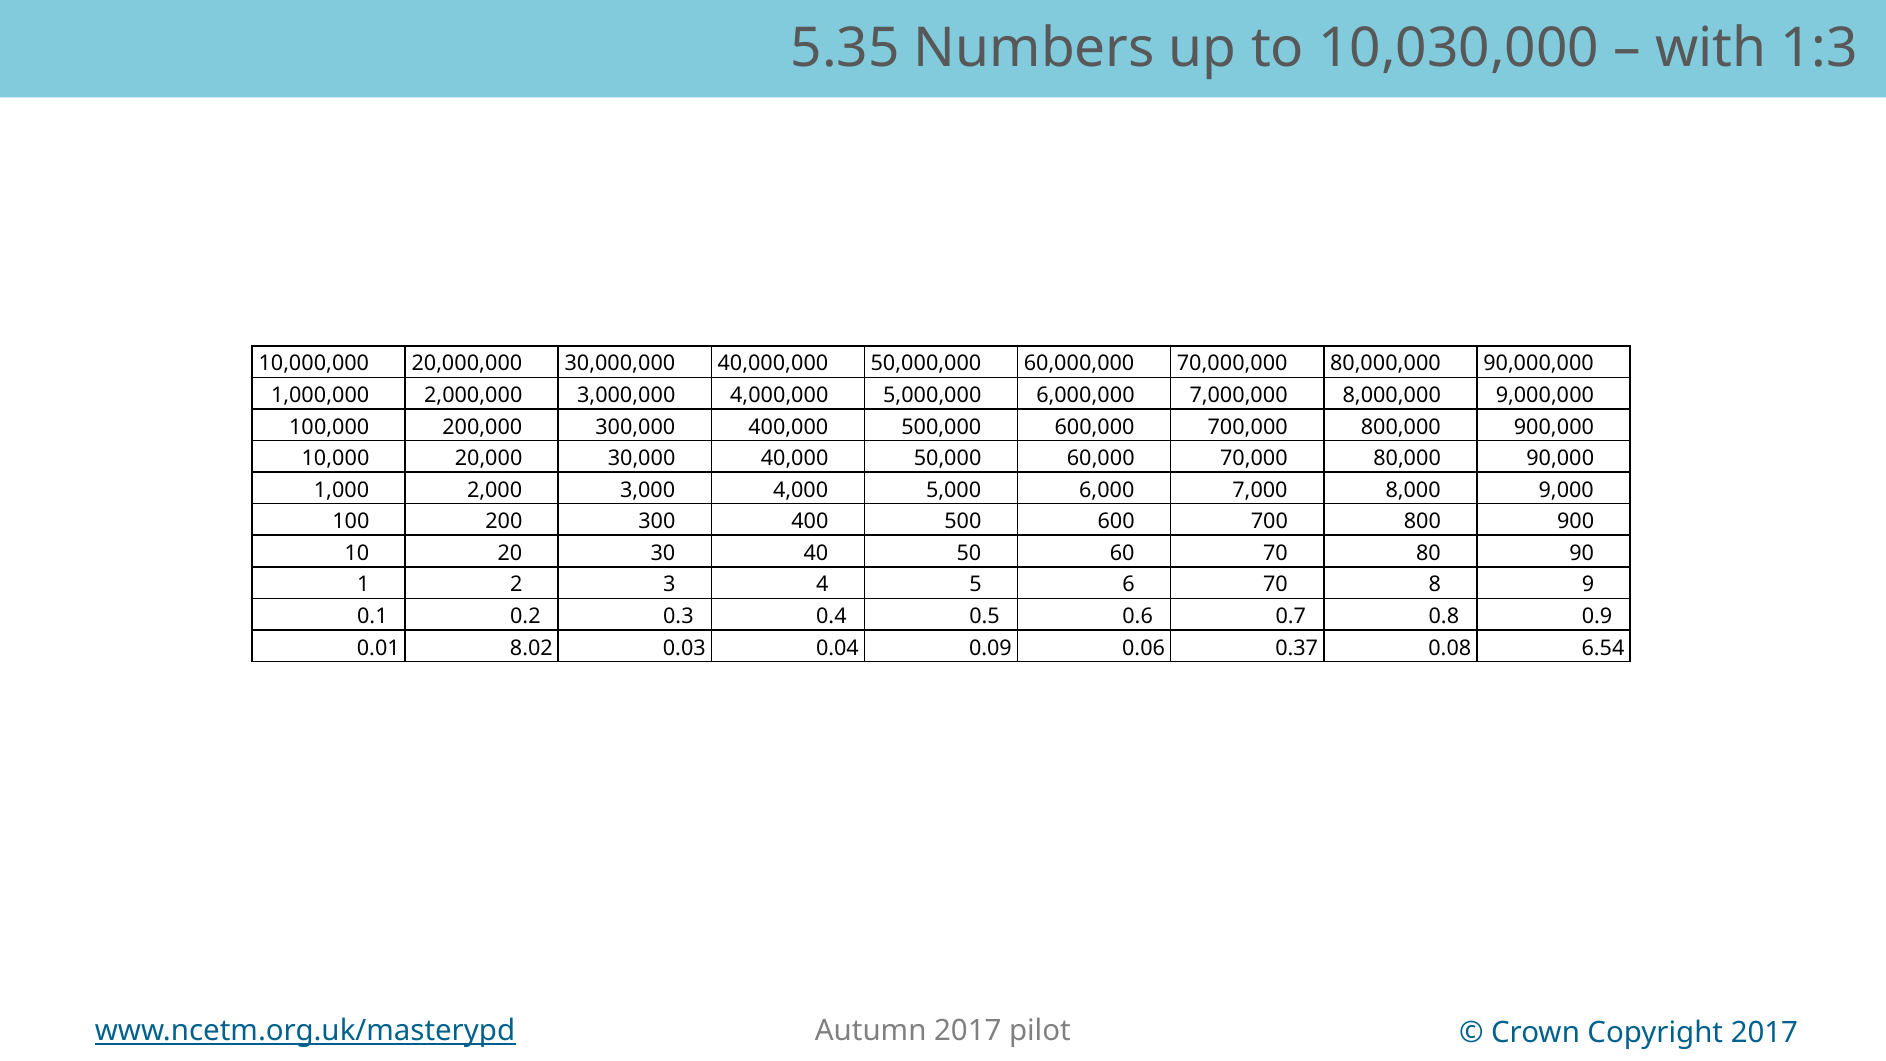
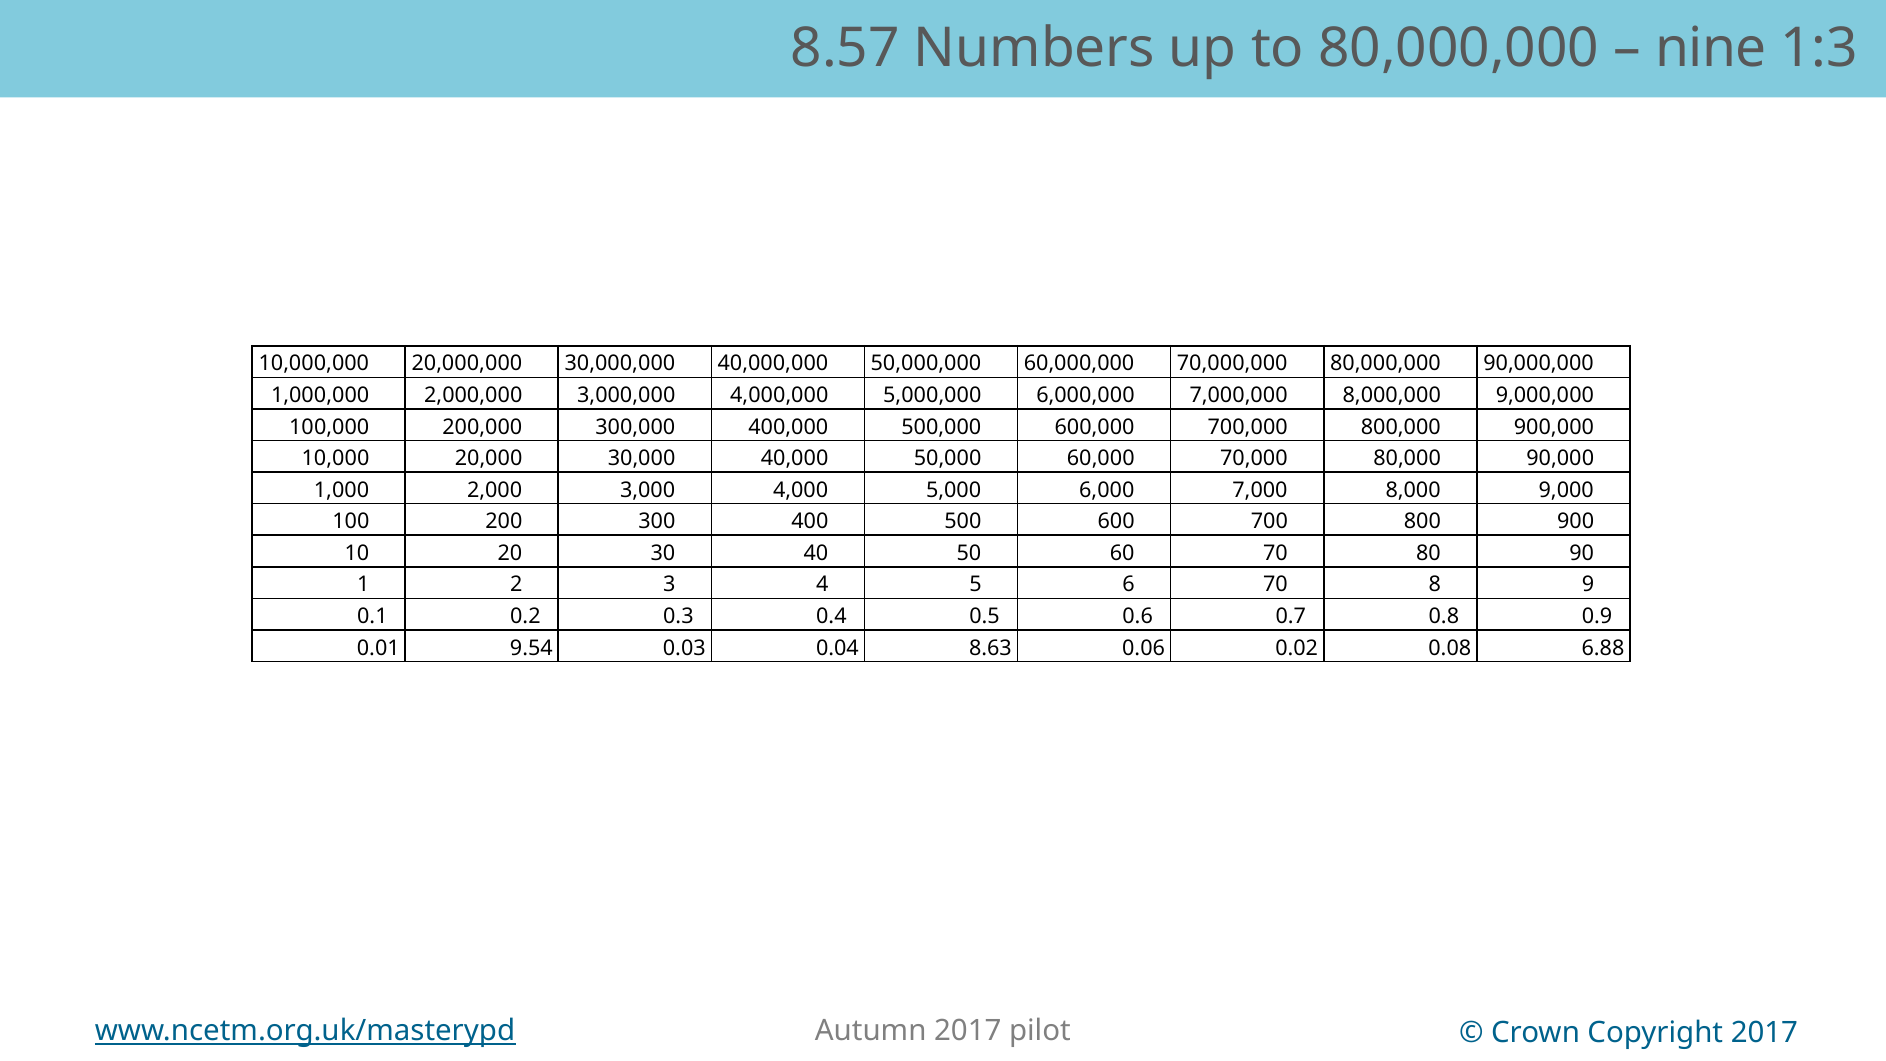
5.35: 5.35 -> 8.57
10,030,000: 10,030,000 -> 80,000,000
with: with -> nine
8.02: 8.02 -> 9.54
0.09: 0.09 -> 8.63
0.37: 0.37 -> 0.02
6.54: 6.54 -> 6.88
